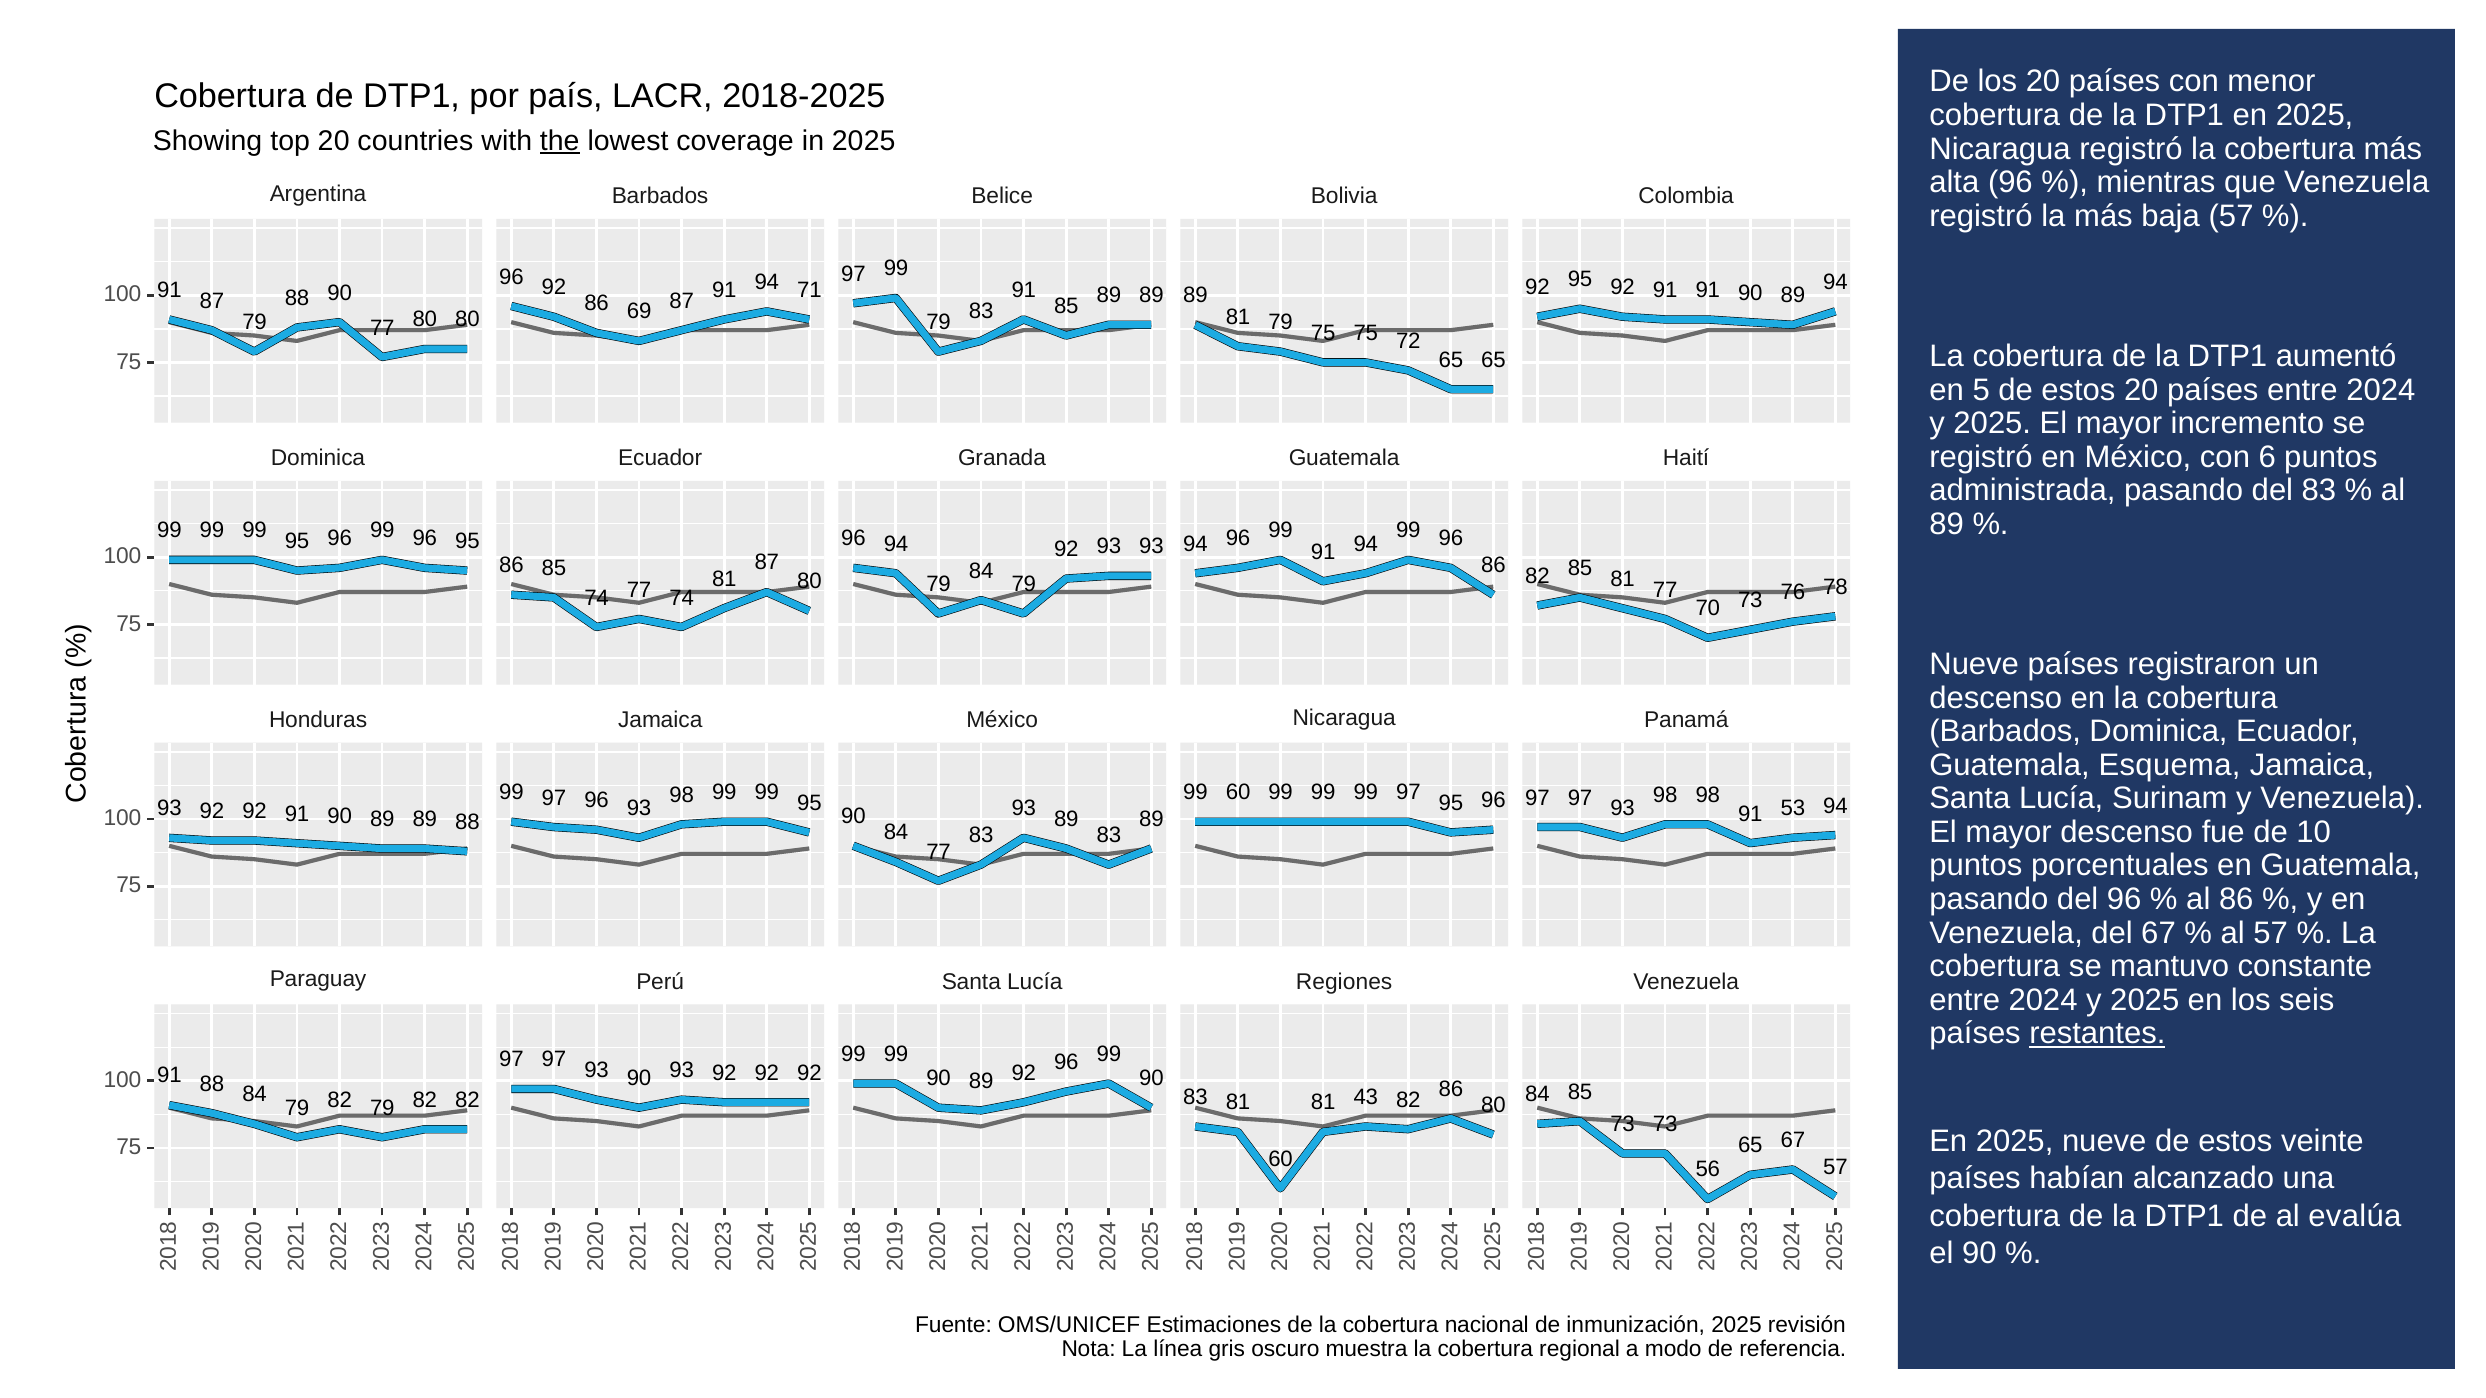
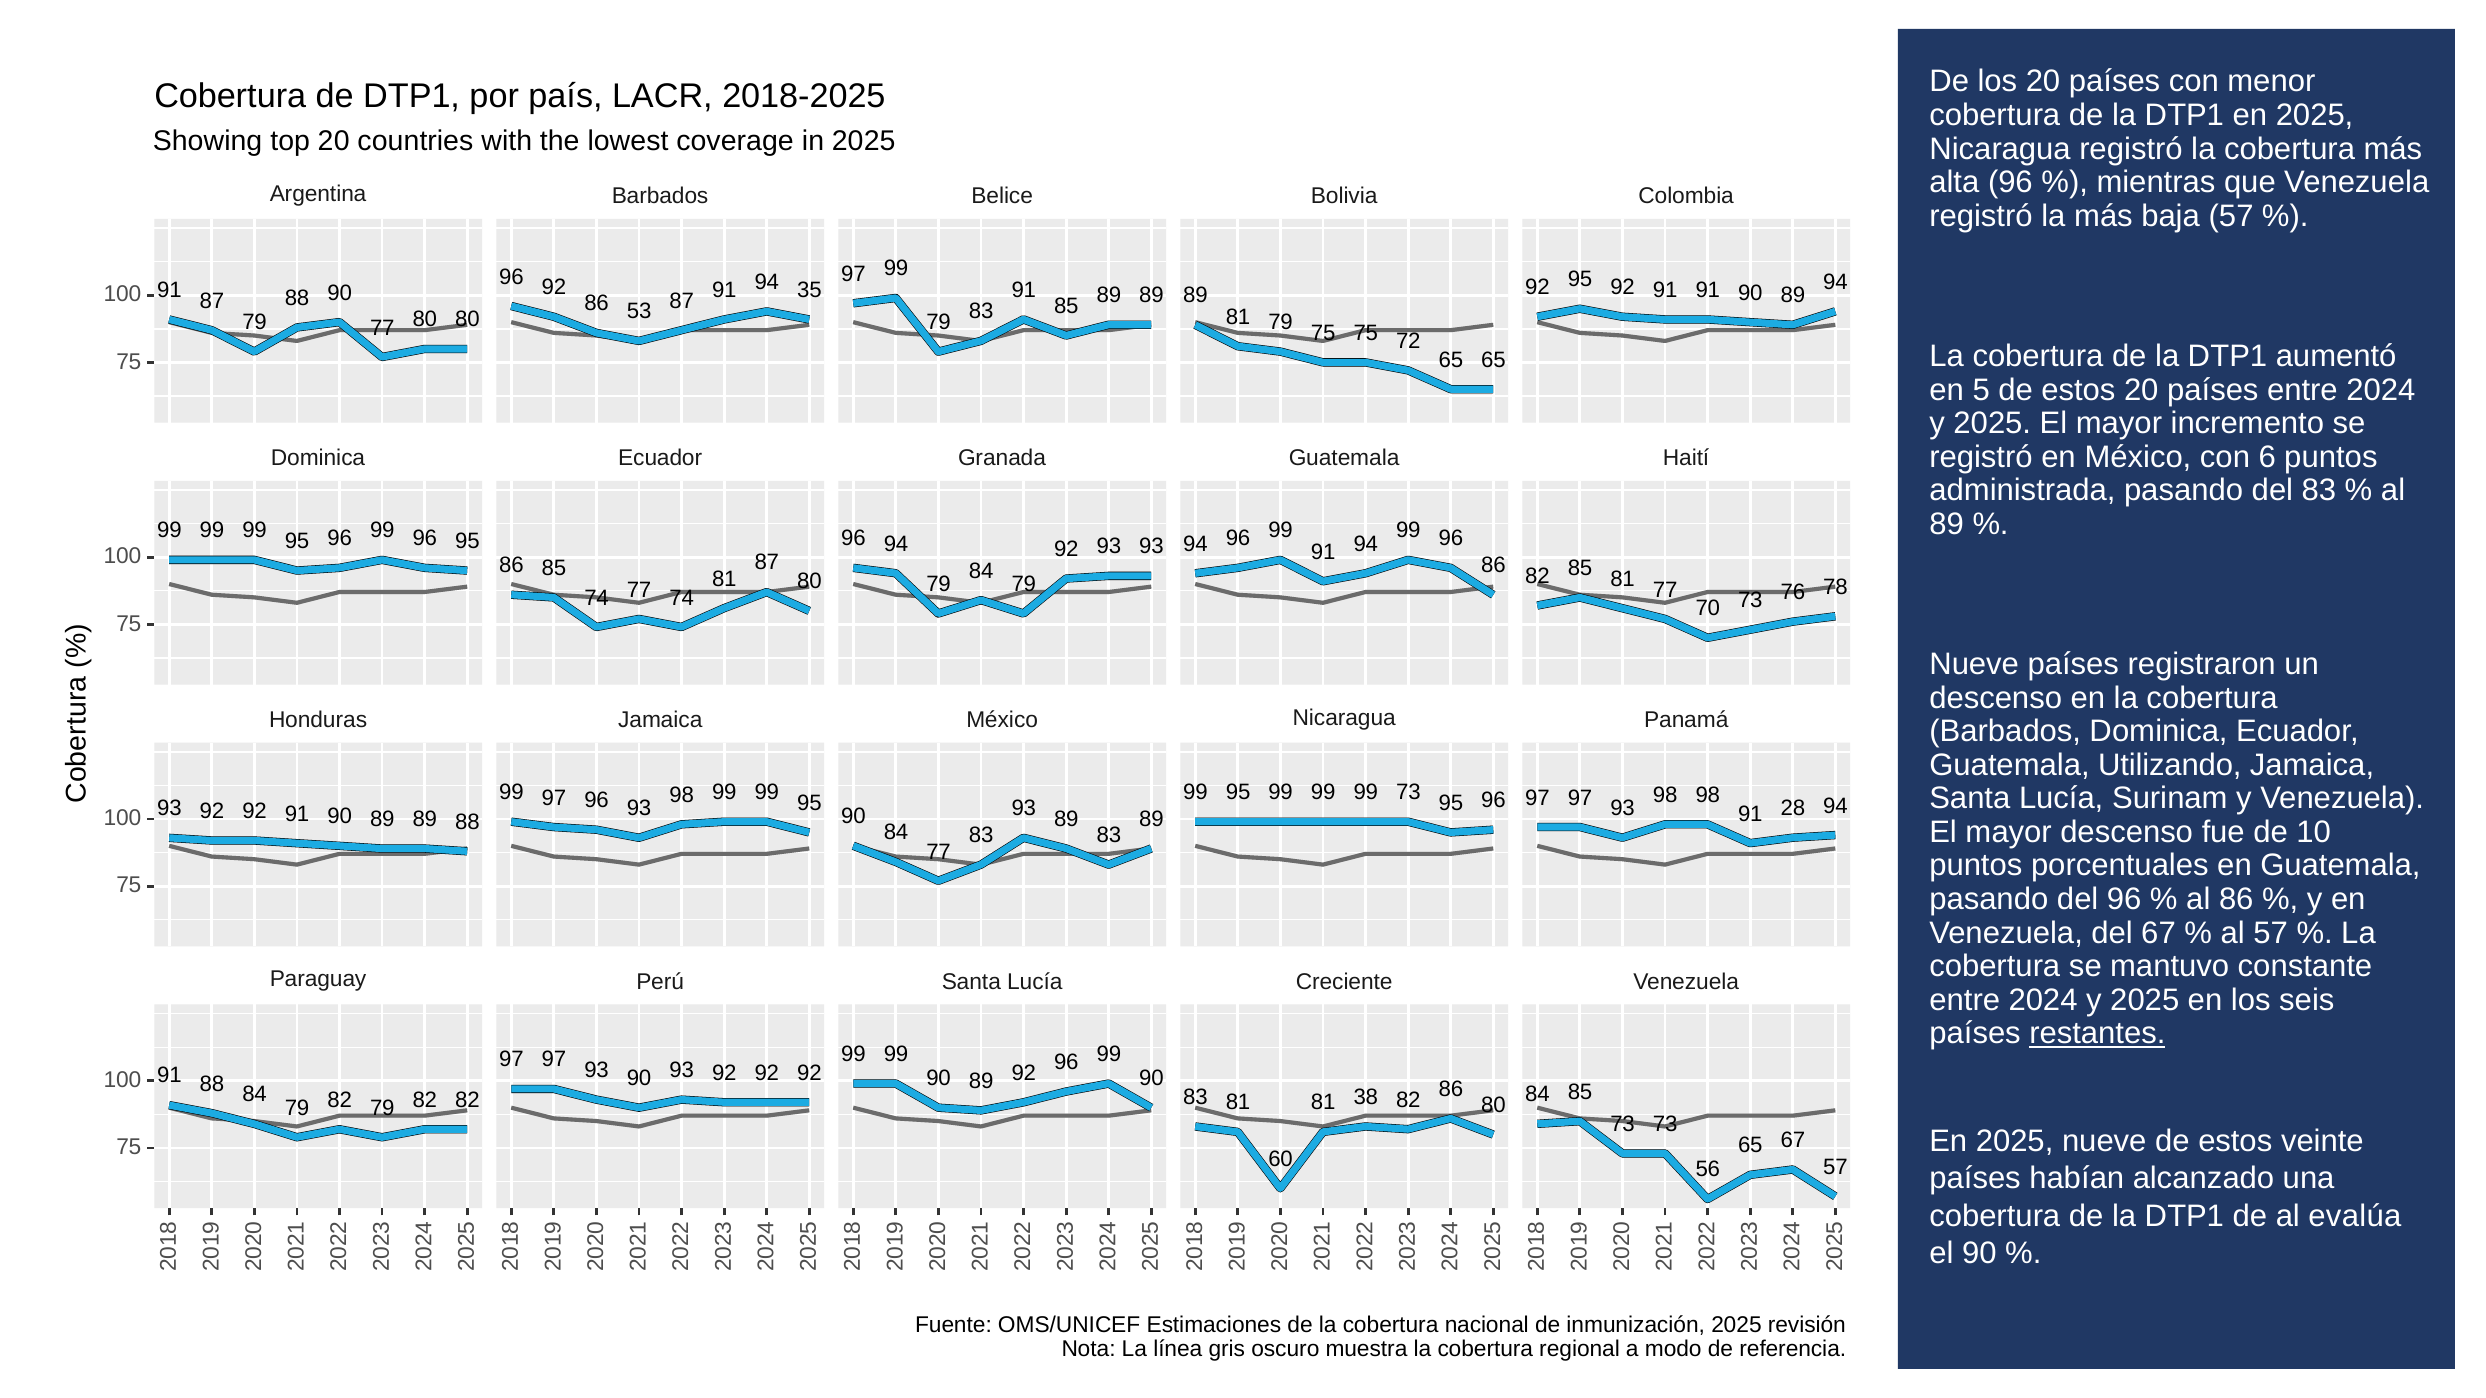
the underline: present -> none
69: 69 -> 53
71: 71 -> 35
Esquema: Esquema -> Utilizando
60 at (1238, 792): 60 -> 95
99 99 97: 97 -> 73
53: 53 -> 28
Regiones: Regiones -> Creciente
43: 43 -> 38
